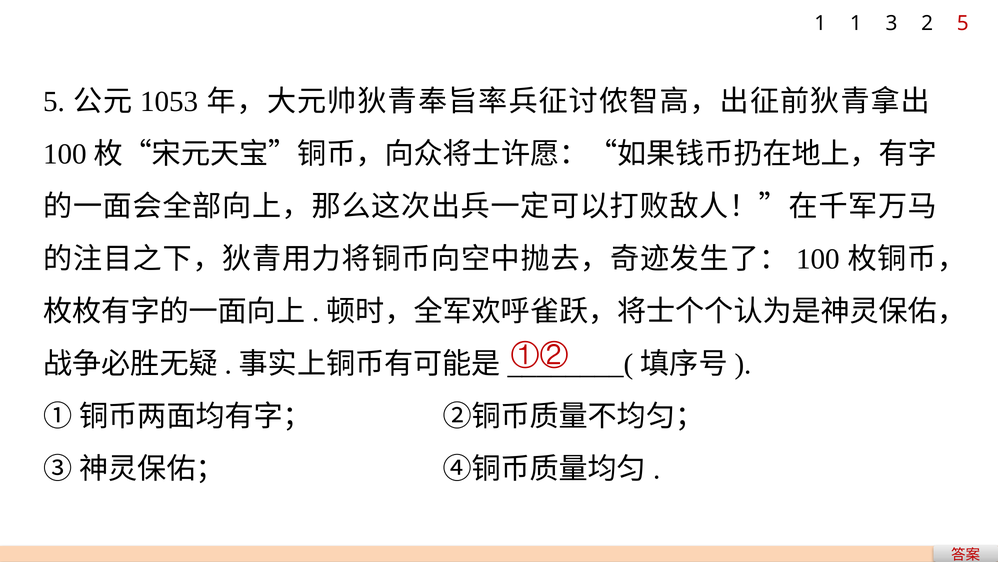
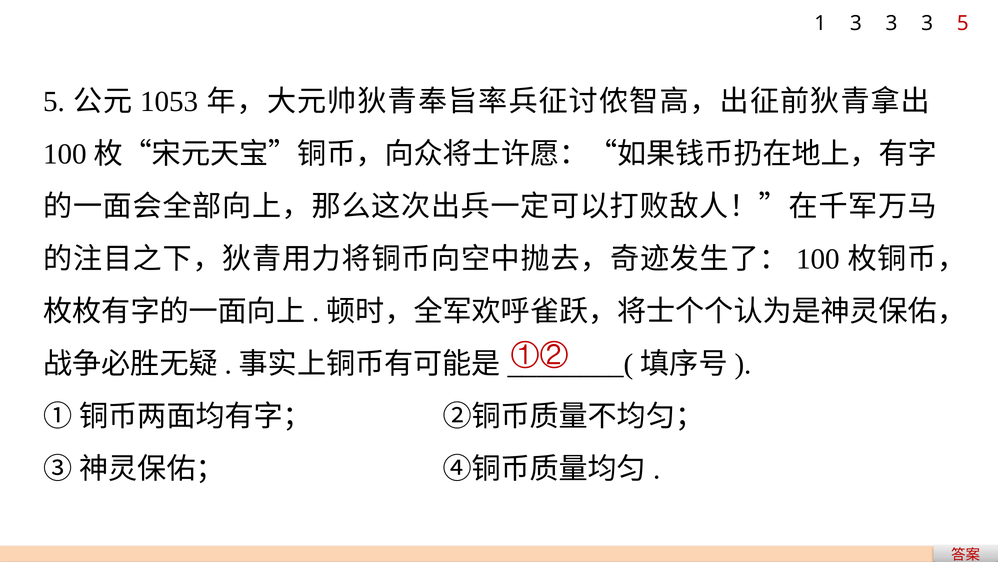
1 1: 1 -> 3
2 at (927, 24): 2 -> 3
